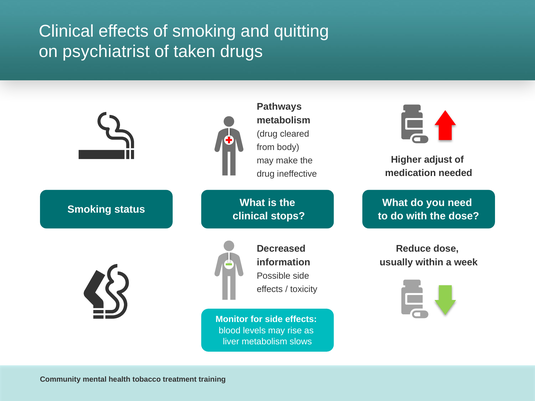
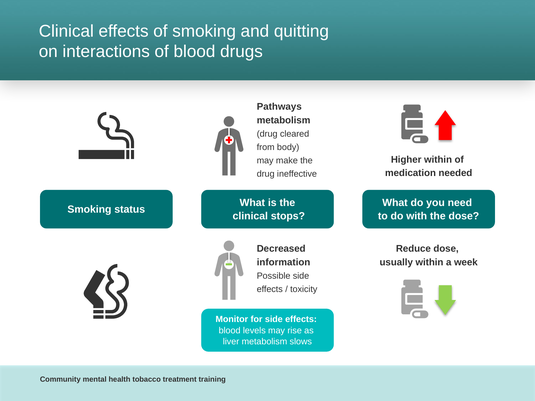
psychiatrist: psychiatrist -> interactions
of taken: taken -> blood
Higher adjust: adjust -> within
